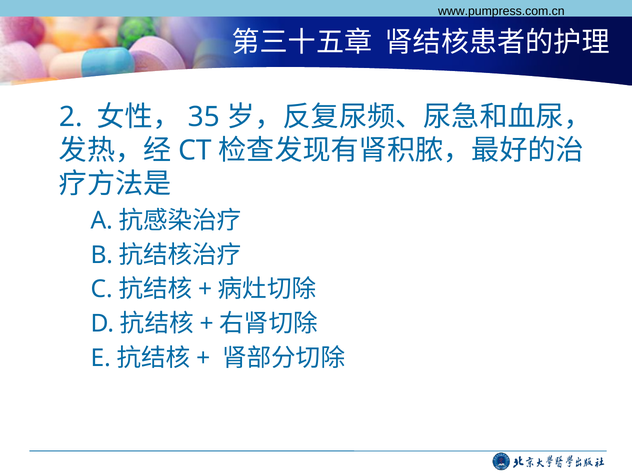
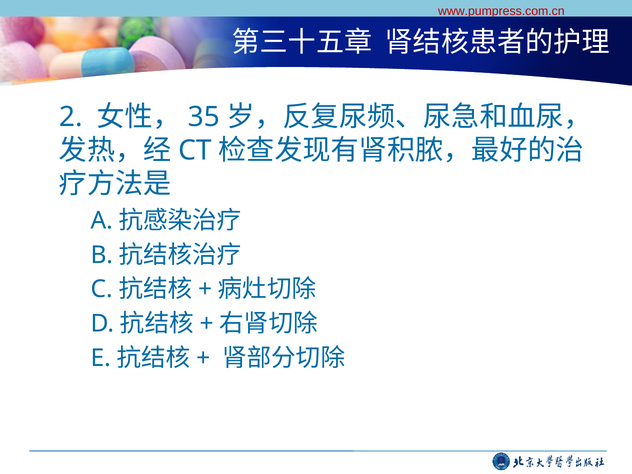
www.pumpress.com.cn colour: black -> red
